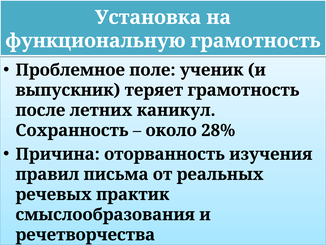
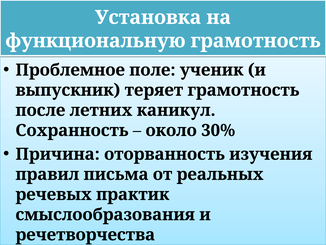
28%: 28% -> 30%
